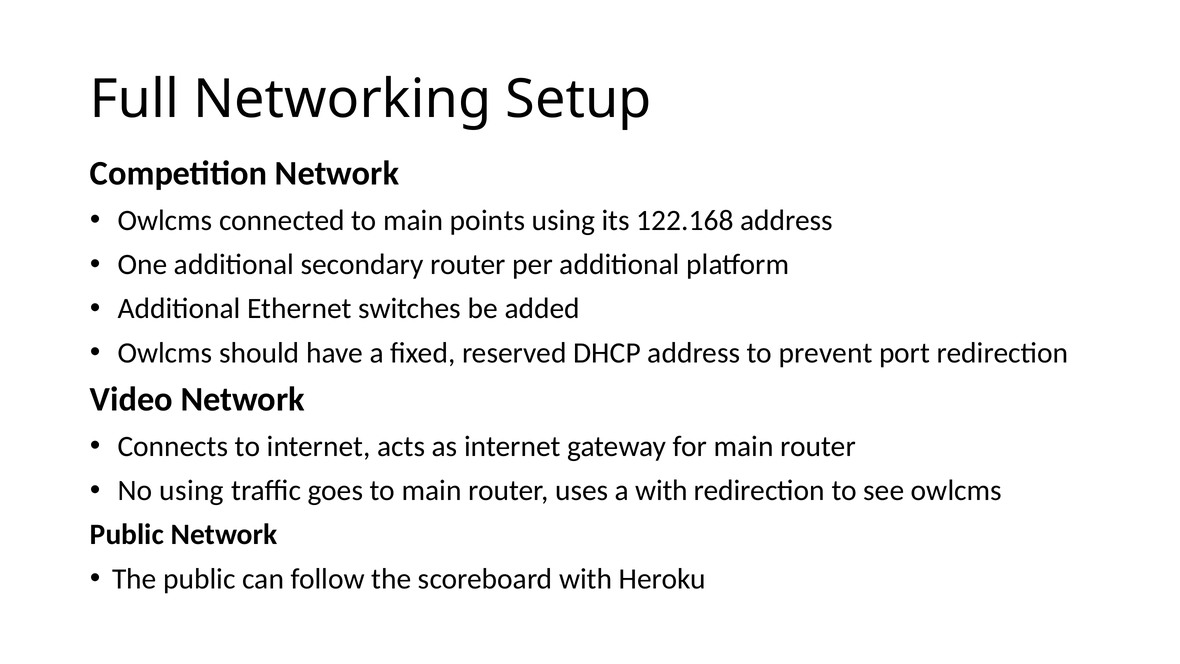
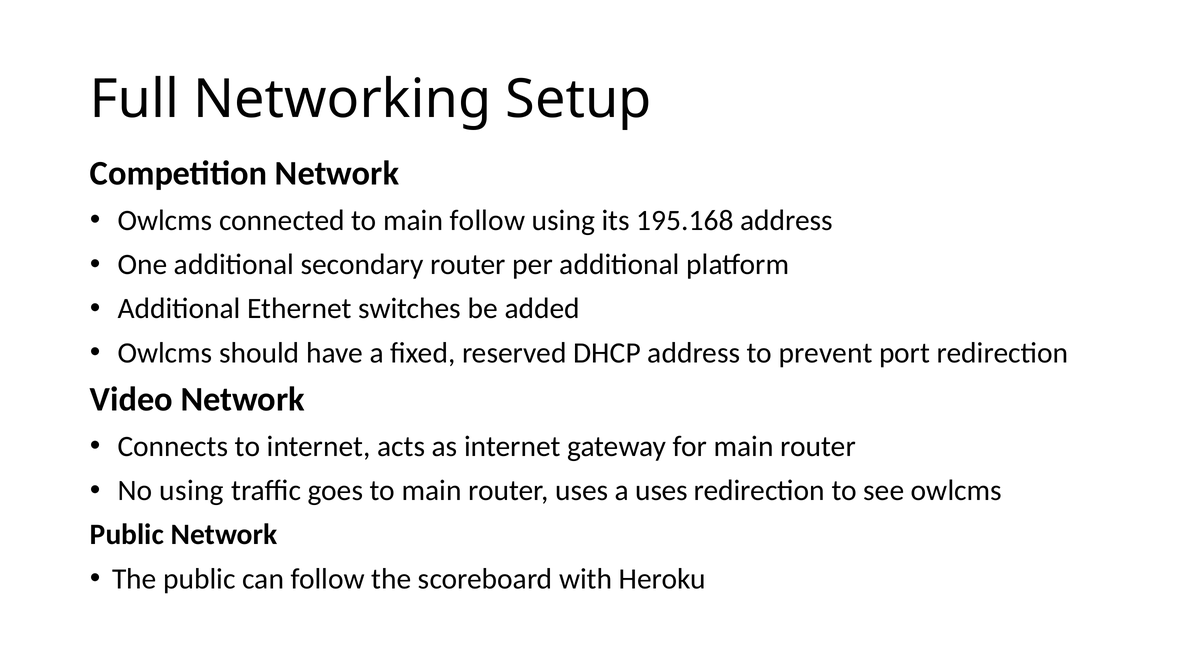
main points: points -> follow
122.168: 122.168 -> 195.168
a with: with -> uses
